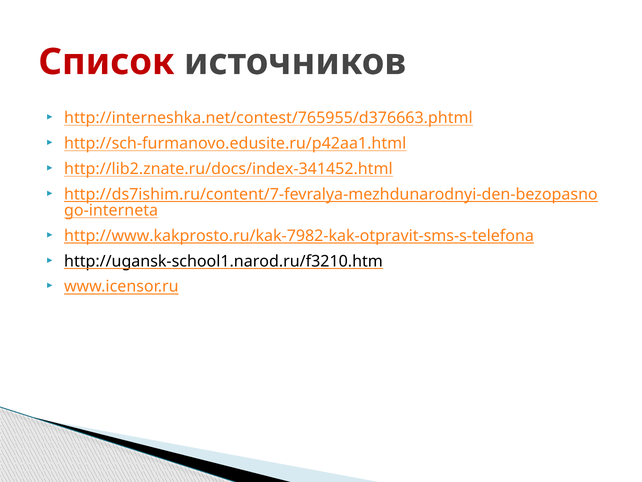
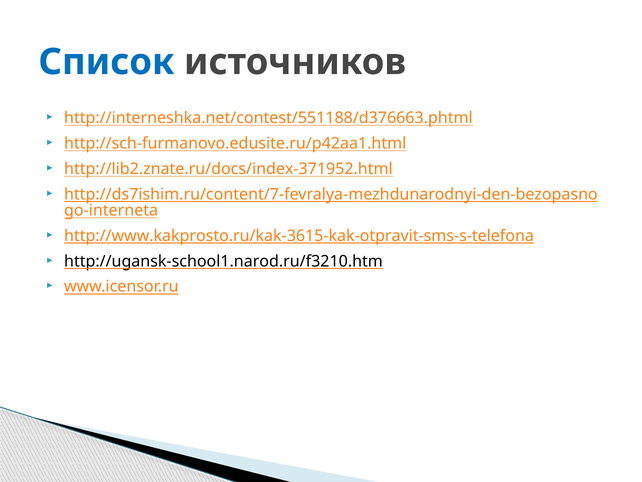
Список colour: red -> blue
http://interneshka.net/contest/765955/d376663.phtml: http://interneshka.net/contest/765955/d376663.phtml -> http://interneshka.net/contest/551188/d376663.phtml
http://lib2.znate.ru/docs/index-341452.html: http://lib2.znate.ru/docs/index-341452.html -> http://lib2.znate.ru/docs/index-371952.html
http://www.kakprosto.ru/kak-7982-kak-otpravit-sms-s-telefona: http://www.kakprosto.ru/kak-7982-kak-otpravit-sms-s-telefona -> http://www.kakprosto.ru/kak-3615-kak-otpravit-sms-s-telefona
